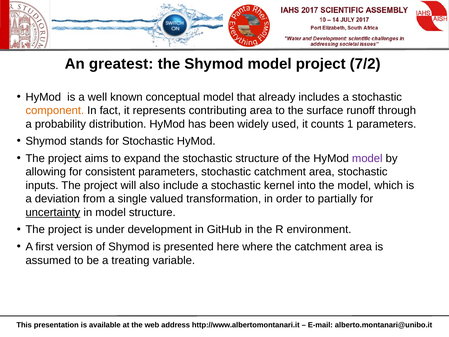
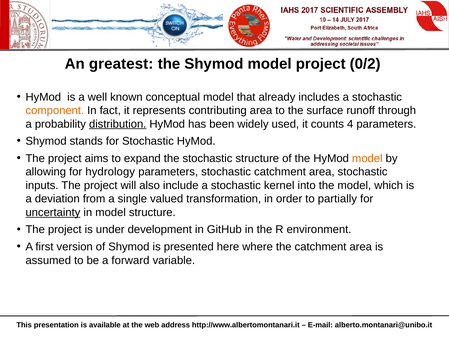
7/2: 7/2 -> 0/2
distribution underline: none -> present
1: 1 -> 4
model at (367, 158) colour: purple -> orange
consistent: consistent -> hydrology
treating: treating -> forward
